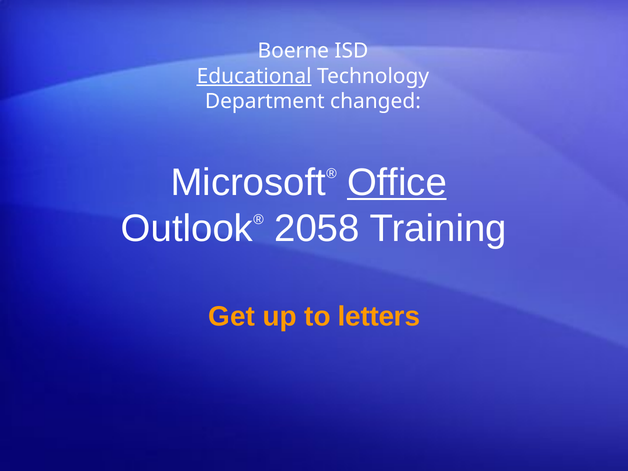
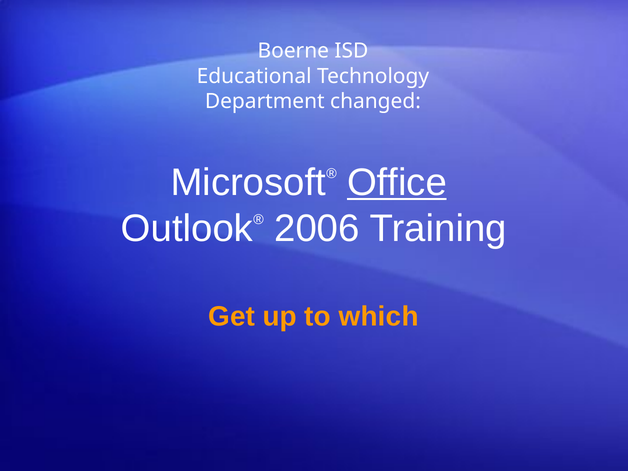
Educational underline: present -> none
2058: 2058 -> 2006
letters: letters -> which
